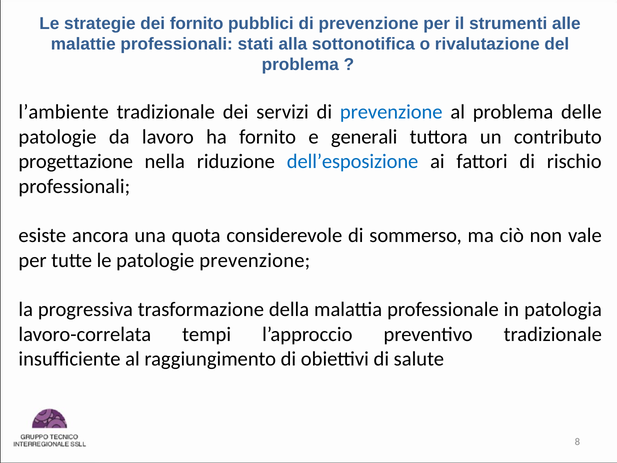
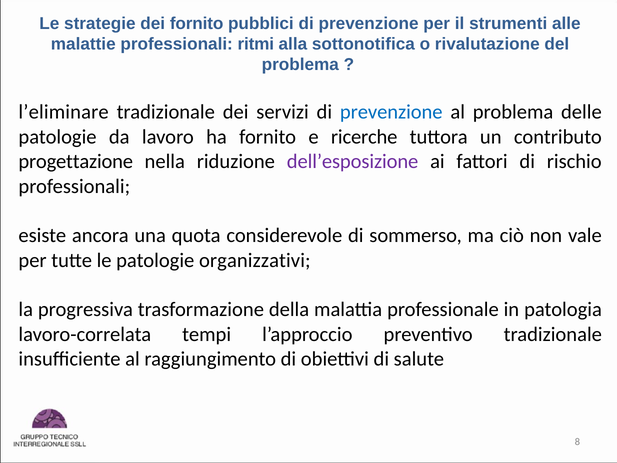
stati: stati -> ritmi
l’ambiente: l’ambiente -> l’eliminare
generali: generali -> ricerche
dell’esposizione colour: blue -> purple
patologie prevenzione: prevenzione -> organizzativi
